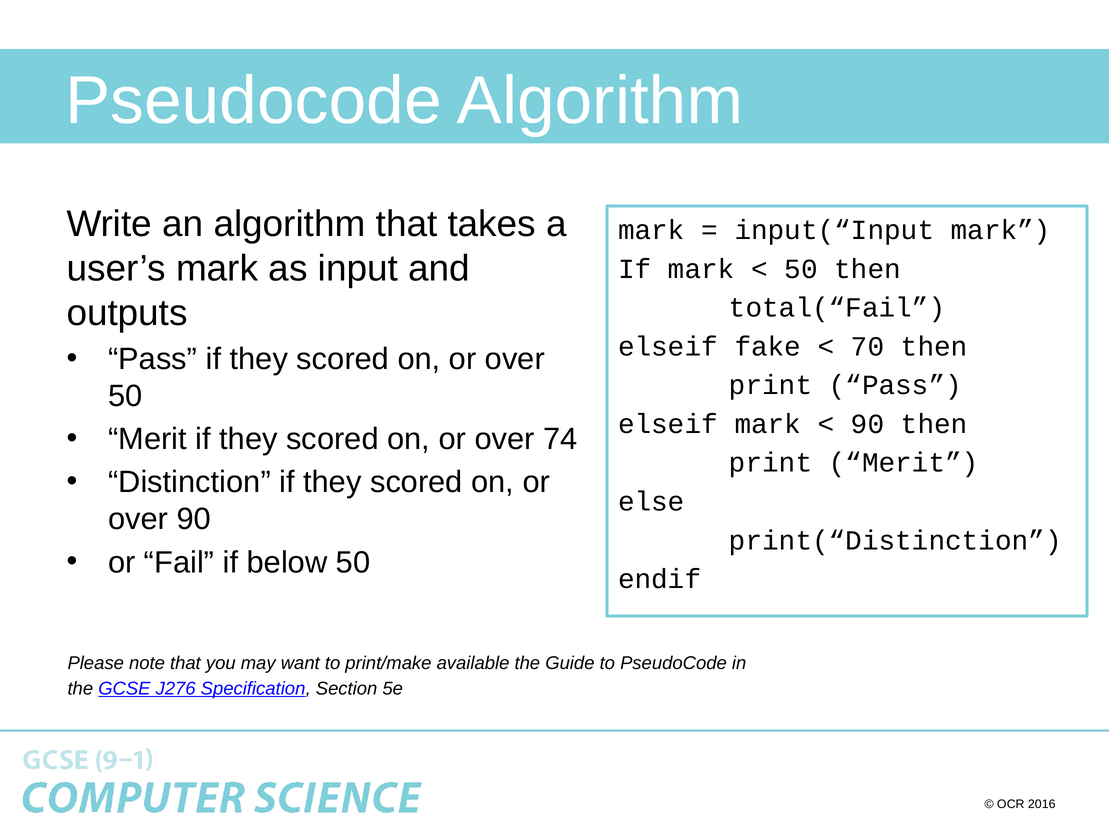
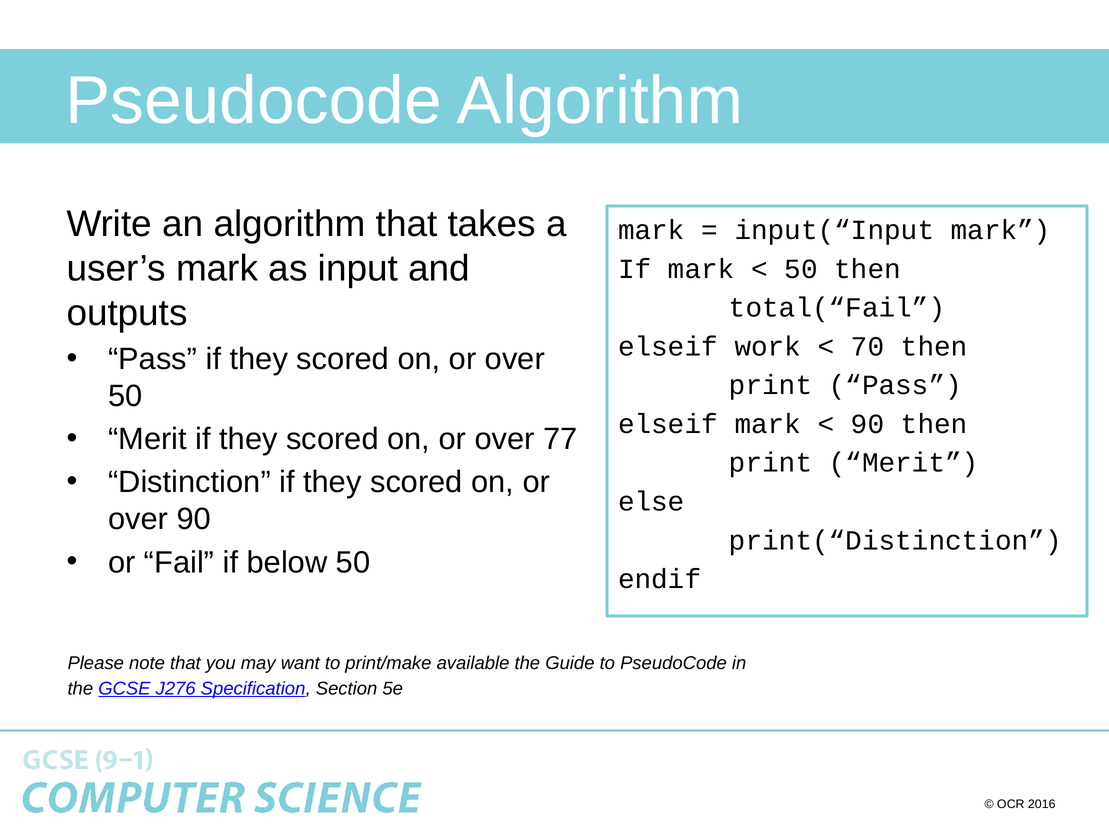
fake: fake -> work
74: 74 -> 77
